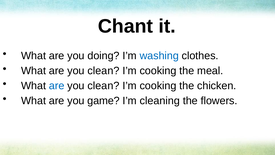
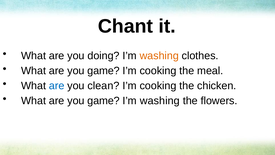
washing at (159, 56) colour: blue -> orange
clean at (103, 71): clean -> game
cleaning at (160, 101): cleaning -> washing
